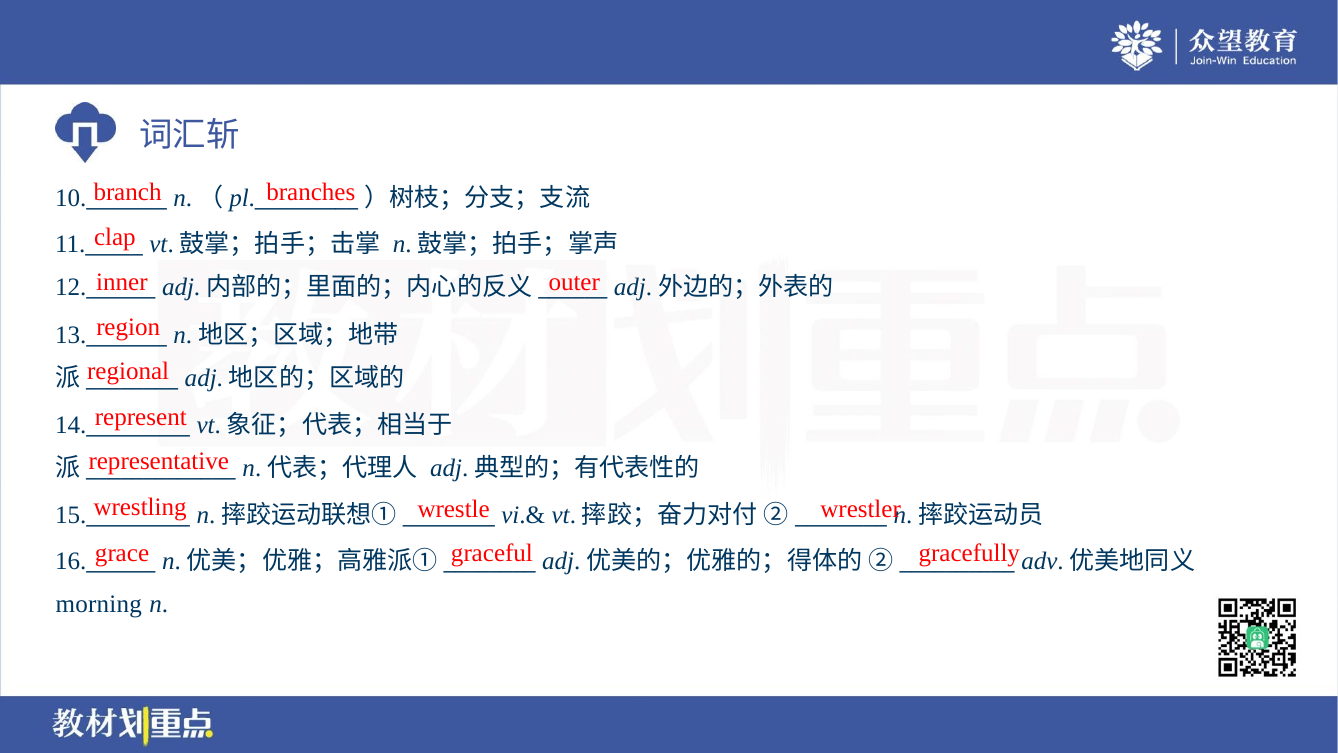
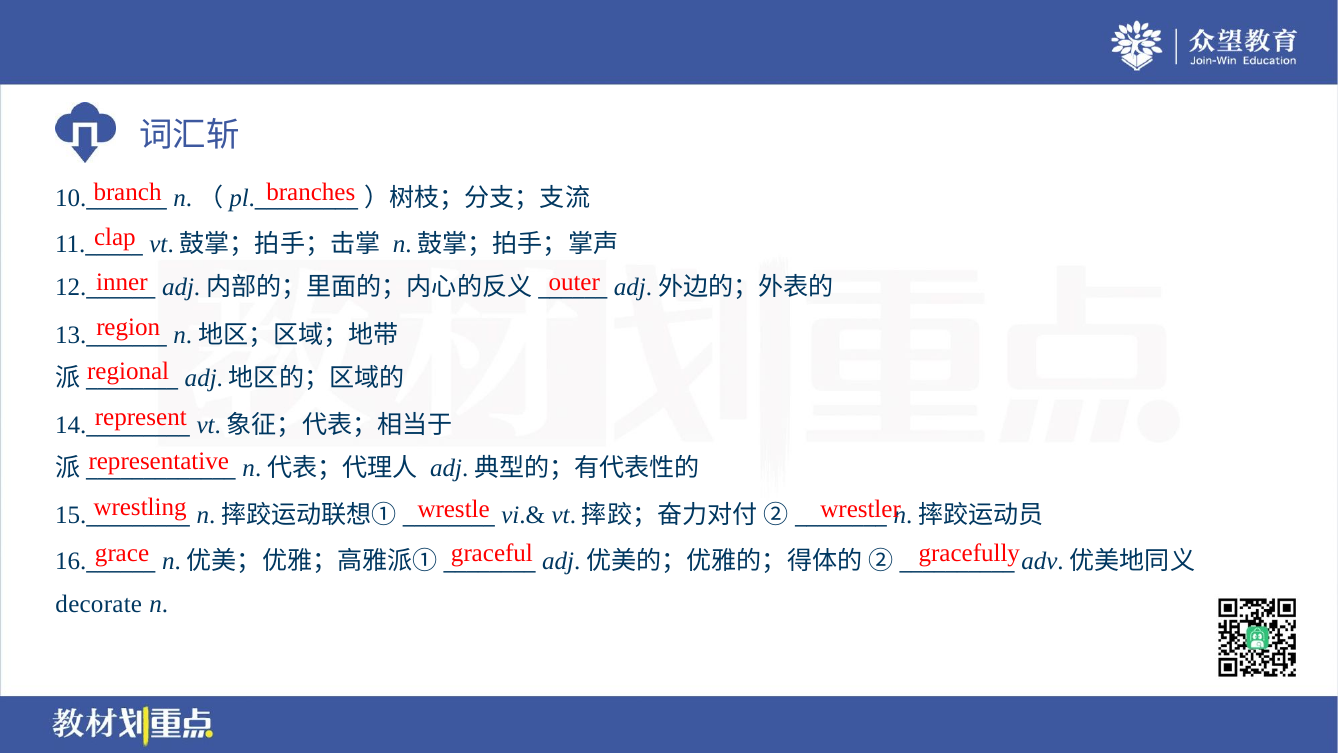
morning: morning -> decorate
